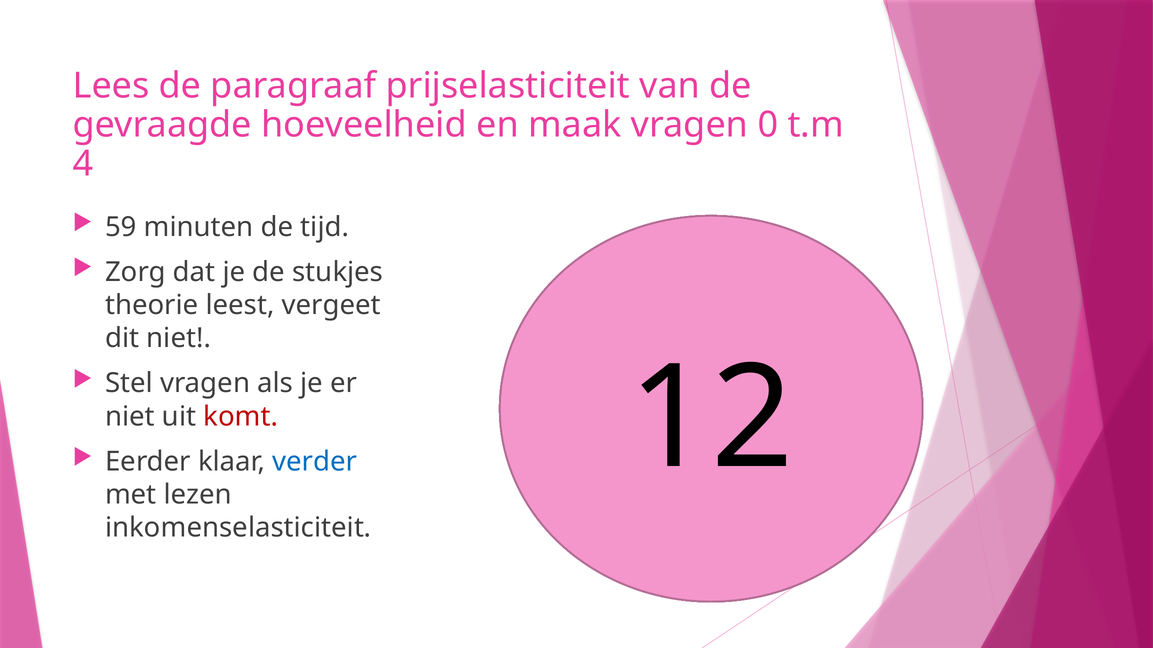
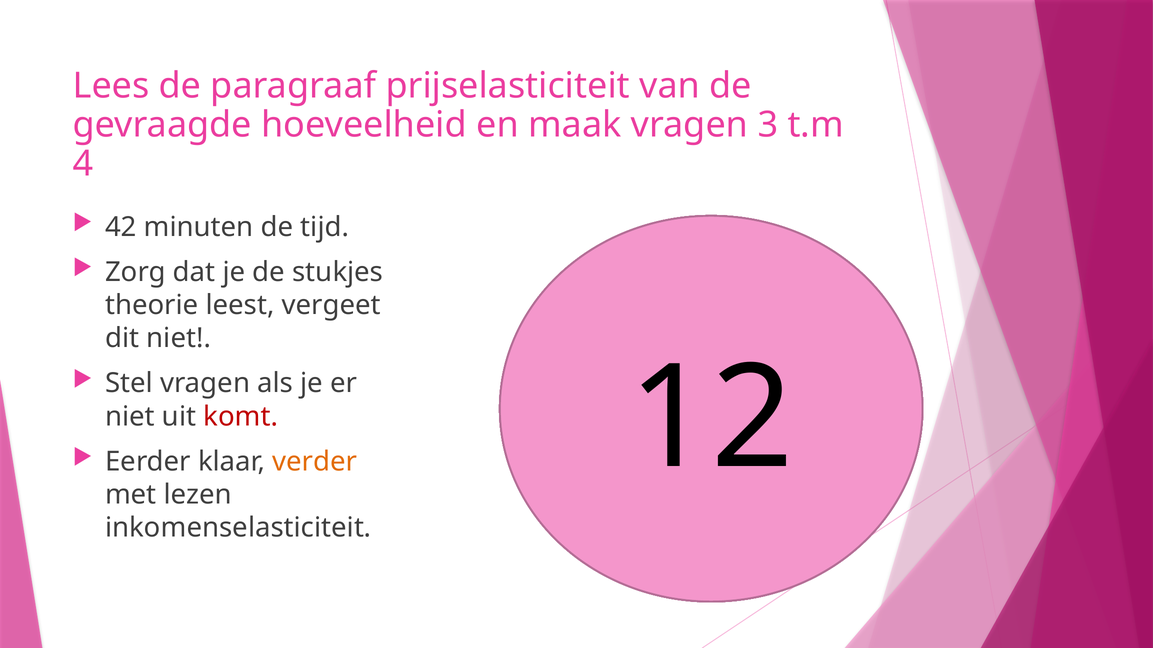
0: 0 -> 3
59: 59 -> 42
verder colour: blue -> orange
